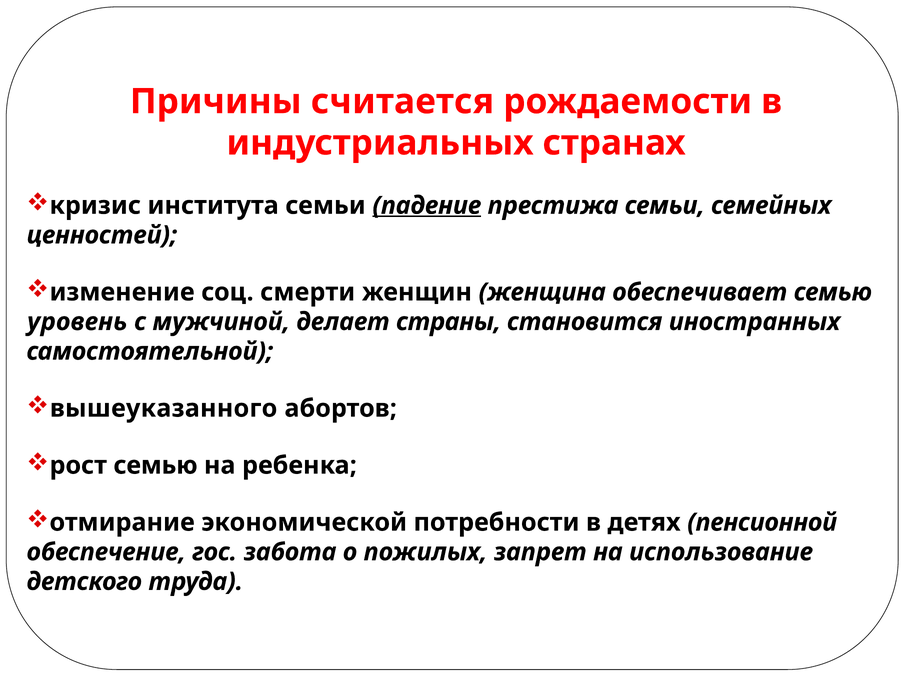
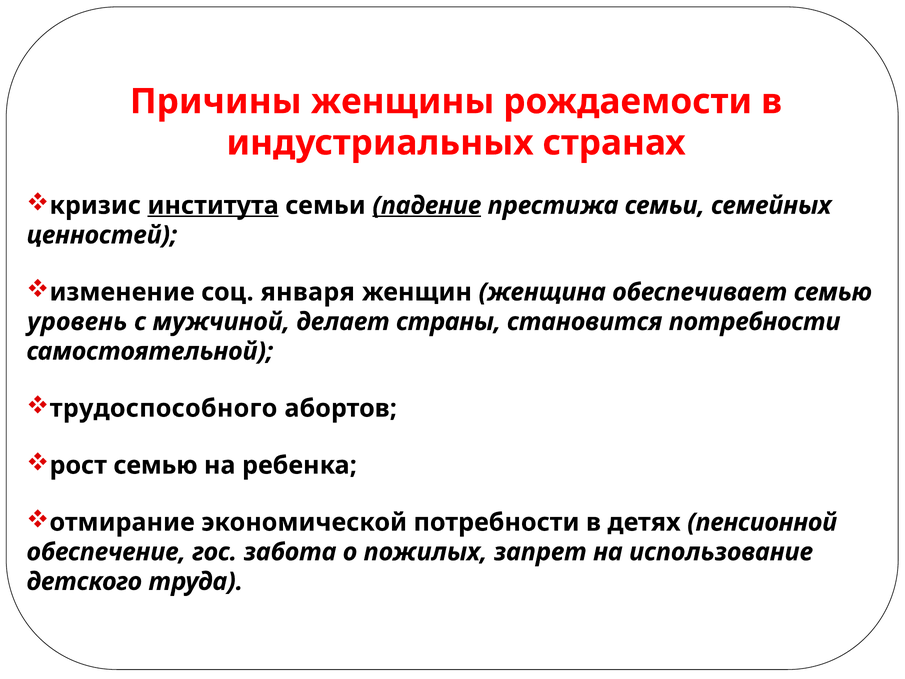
считается: считается -> женщины
института underline: none -> present
смерти: смерти -> января
становится иностранных: иностранных -> потребности
вышеуказанного: вышеуказанного -> трудоспособного
